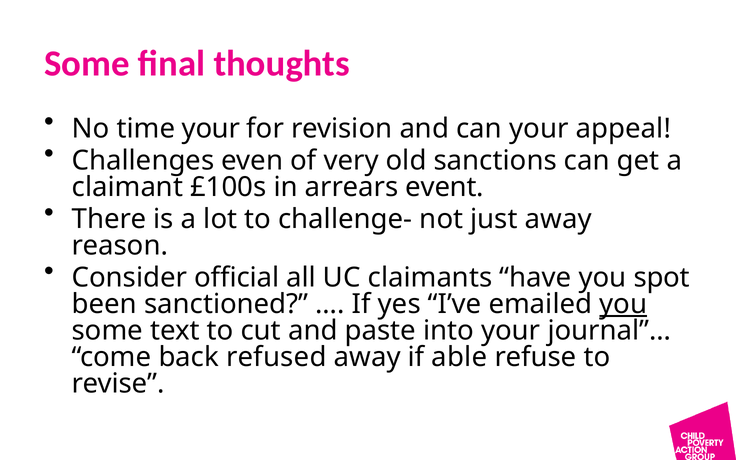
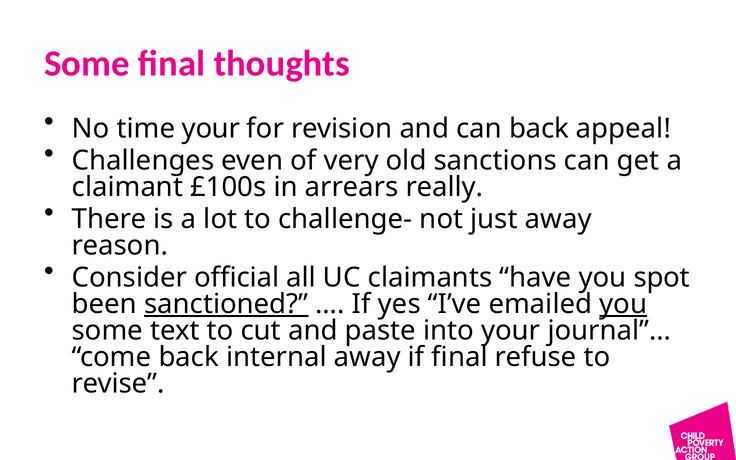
can your: your -> back
event: event -> really
sanctioned underline: none -> present
refused: refused -> internal
if able: able -> final
